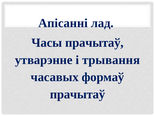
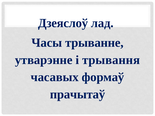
Апісанні: Апісанні -> Дзеяслоў
Часы прачытаў: прачытаў -> трыванне
